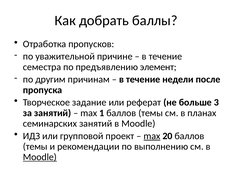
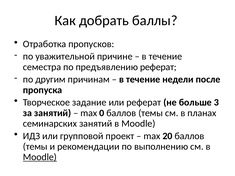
предъявлению элемент: элемент -> реферат
1: 1 -> 0
max at (152, 136) underline: present -> none
